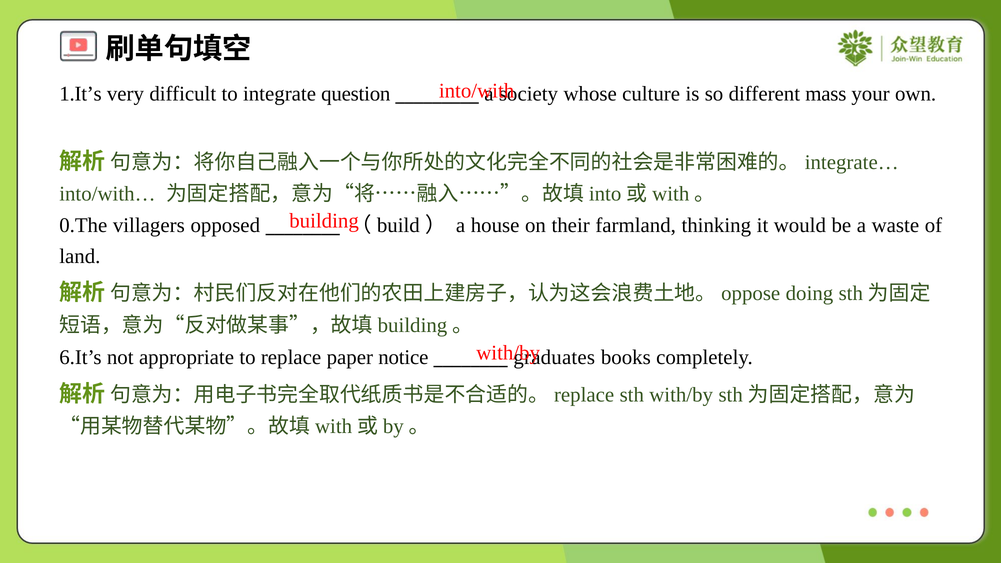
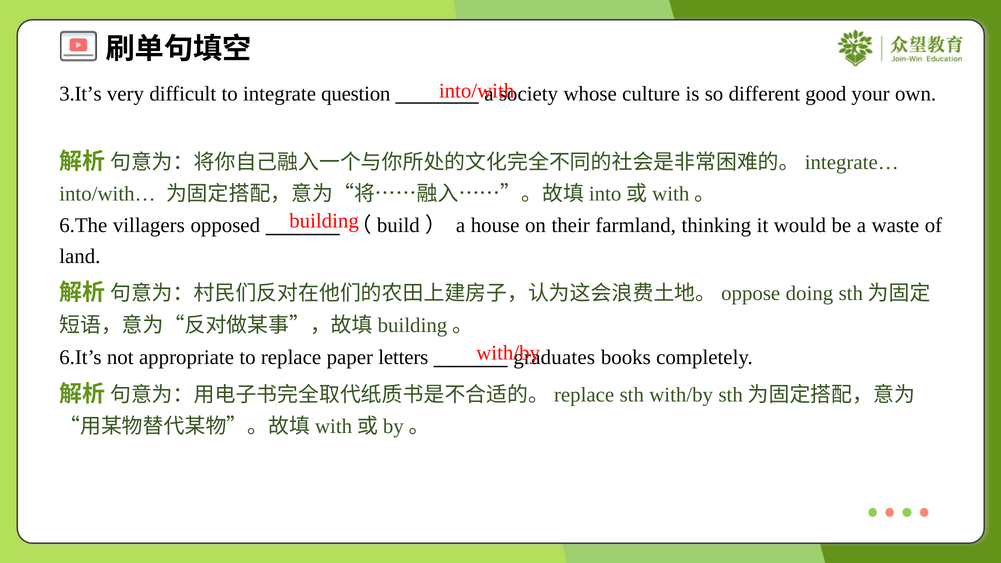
1.It’s: 1.It’s -> 3.It’s
mass: mass -> good
0.The: 0.The -> 6.The
notice: notice -> letters
